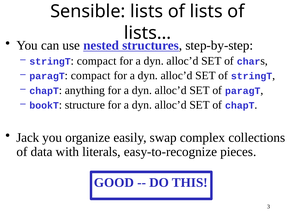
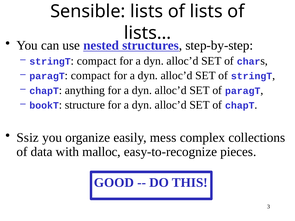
Jack: Jack -> Ssiz
swap: swap -> mess
literals: literals -> malloc
